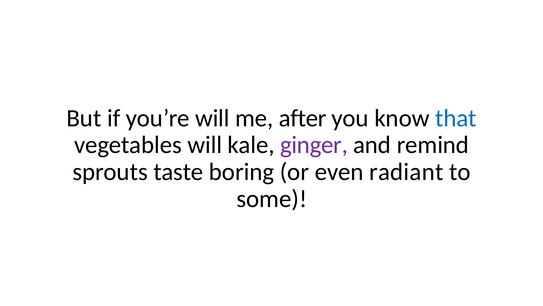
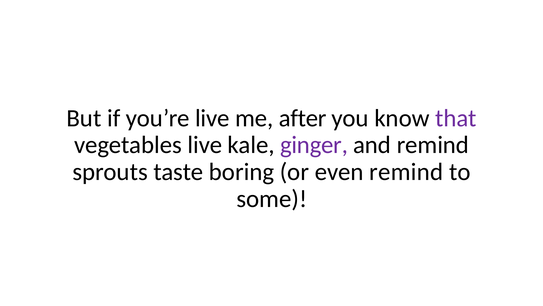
you’re will: will -> live
that colour: blue -> purple
vegetables will: will -> live
even radiant: radiant -> remind
